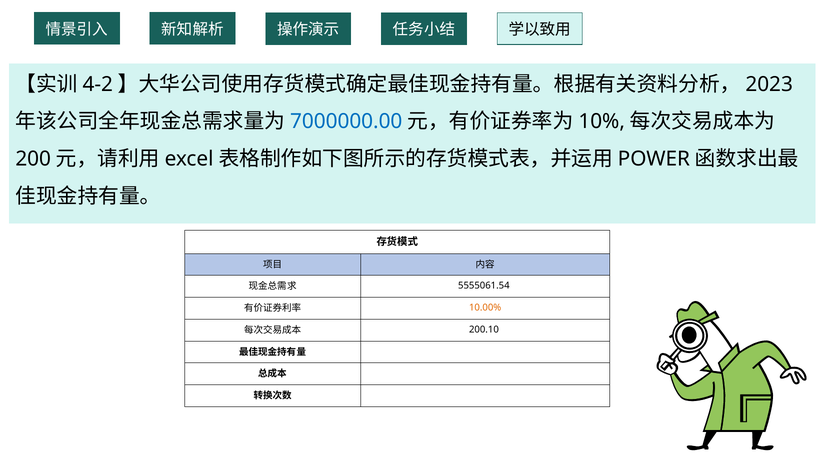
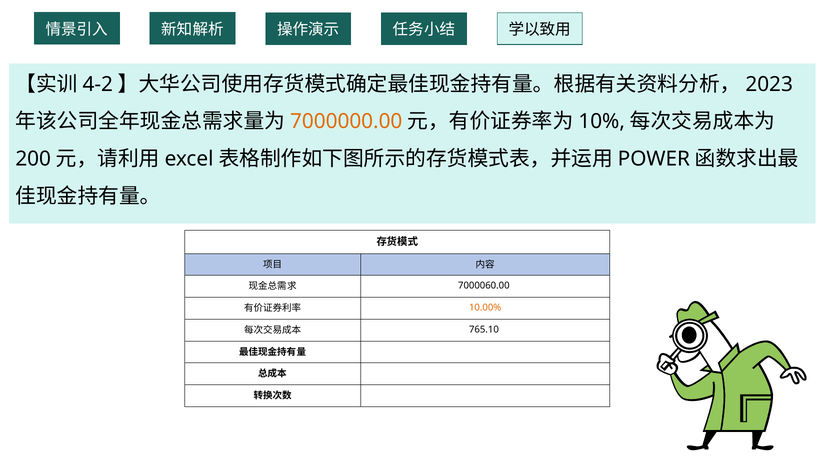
7000000.00 colour: blue -> orange
5555061.54: 5555061.54 -> 7000060.00
200.10: 200.10 -> 765.10
